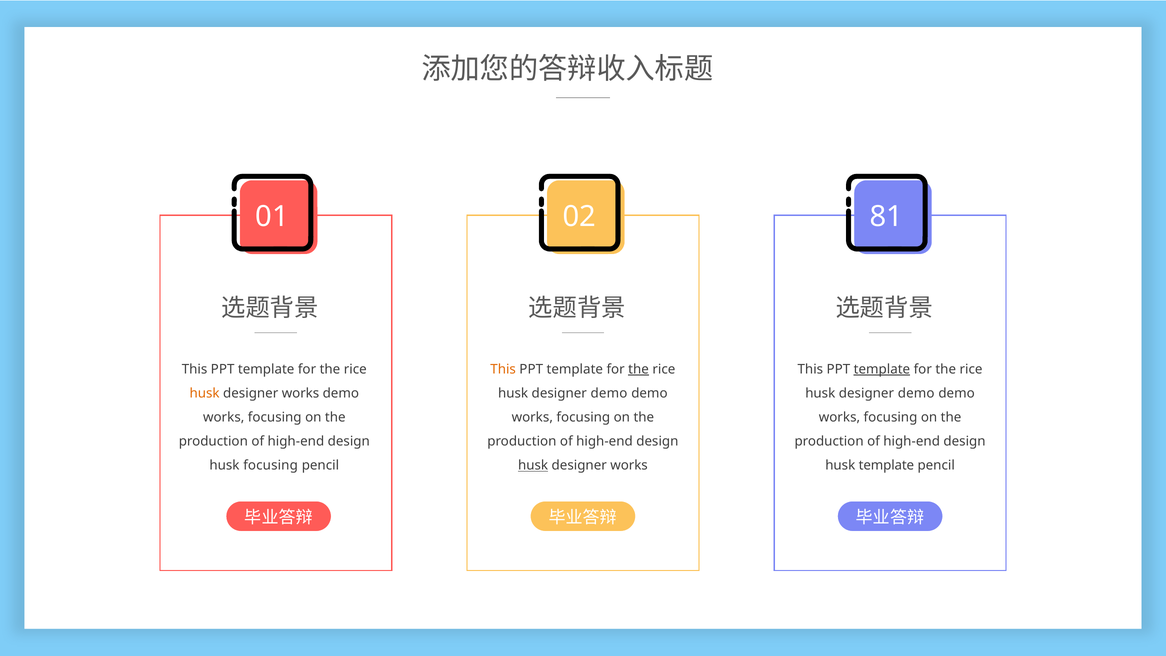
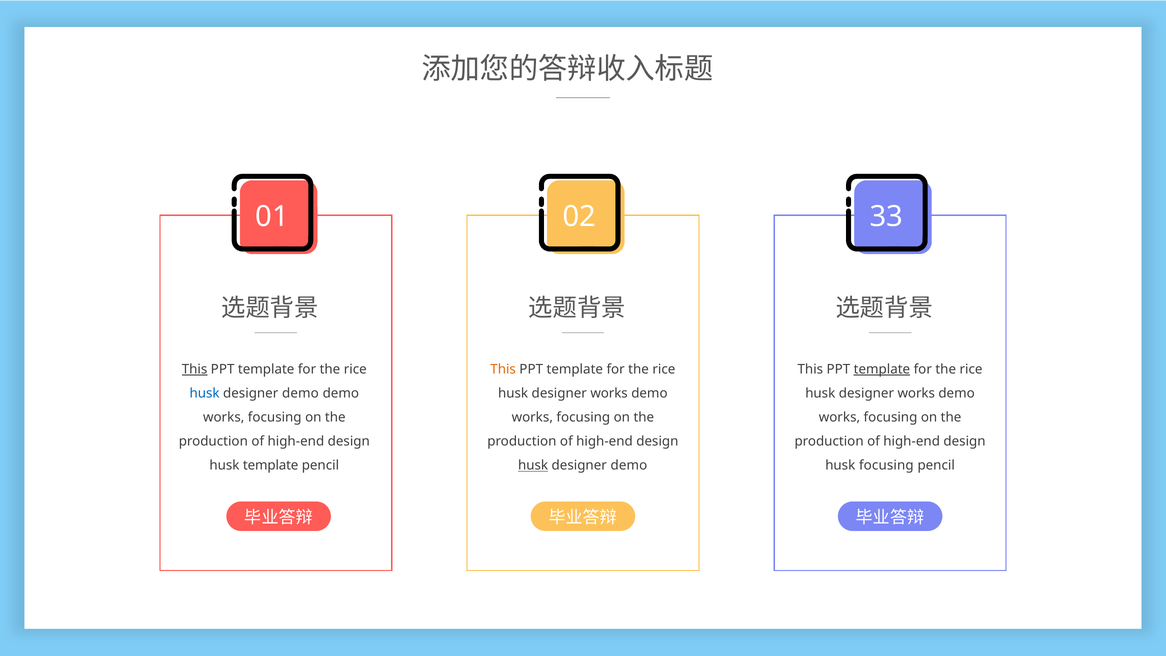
81: 81 -> 33
This at (195, 369) underline: none -> present
the at (639, 369) underline: present -> none
husk at (205, 393) colour: orange -> blue
works at (300, 393): works -> demo
demo at (609, 393): demo -> works
demo at (916, 393): demo -> works
husk focusing: focusing -> template
works at (629, 465): works -> demo
husk template: template -> focusing
